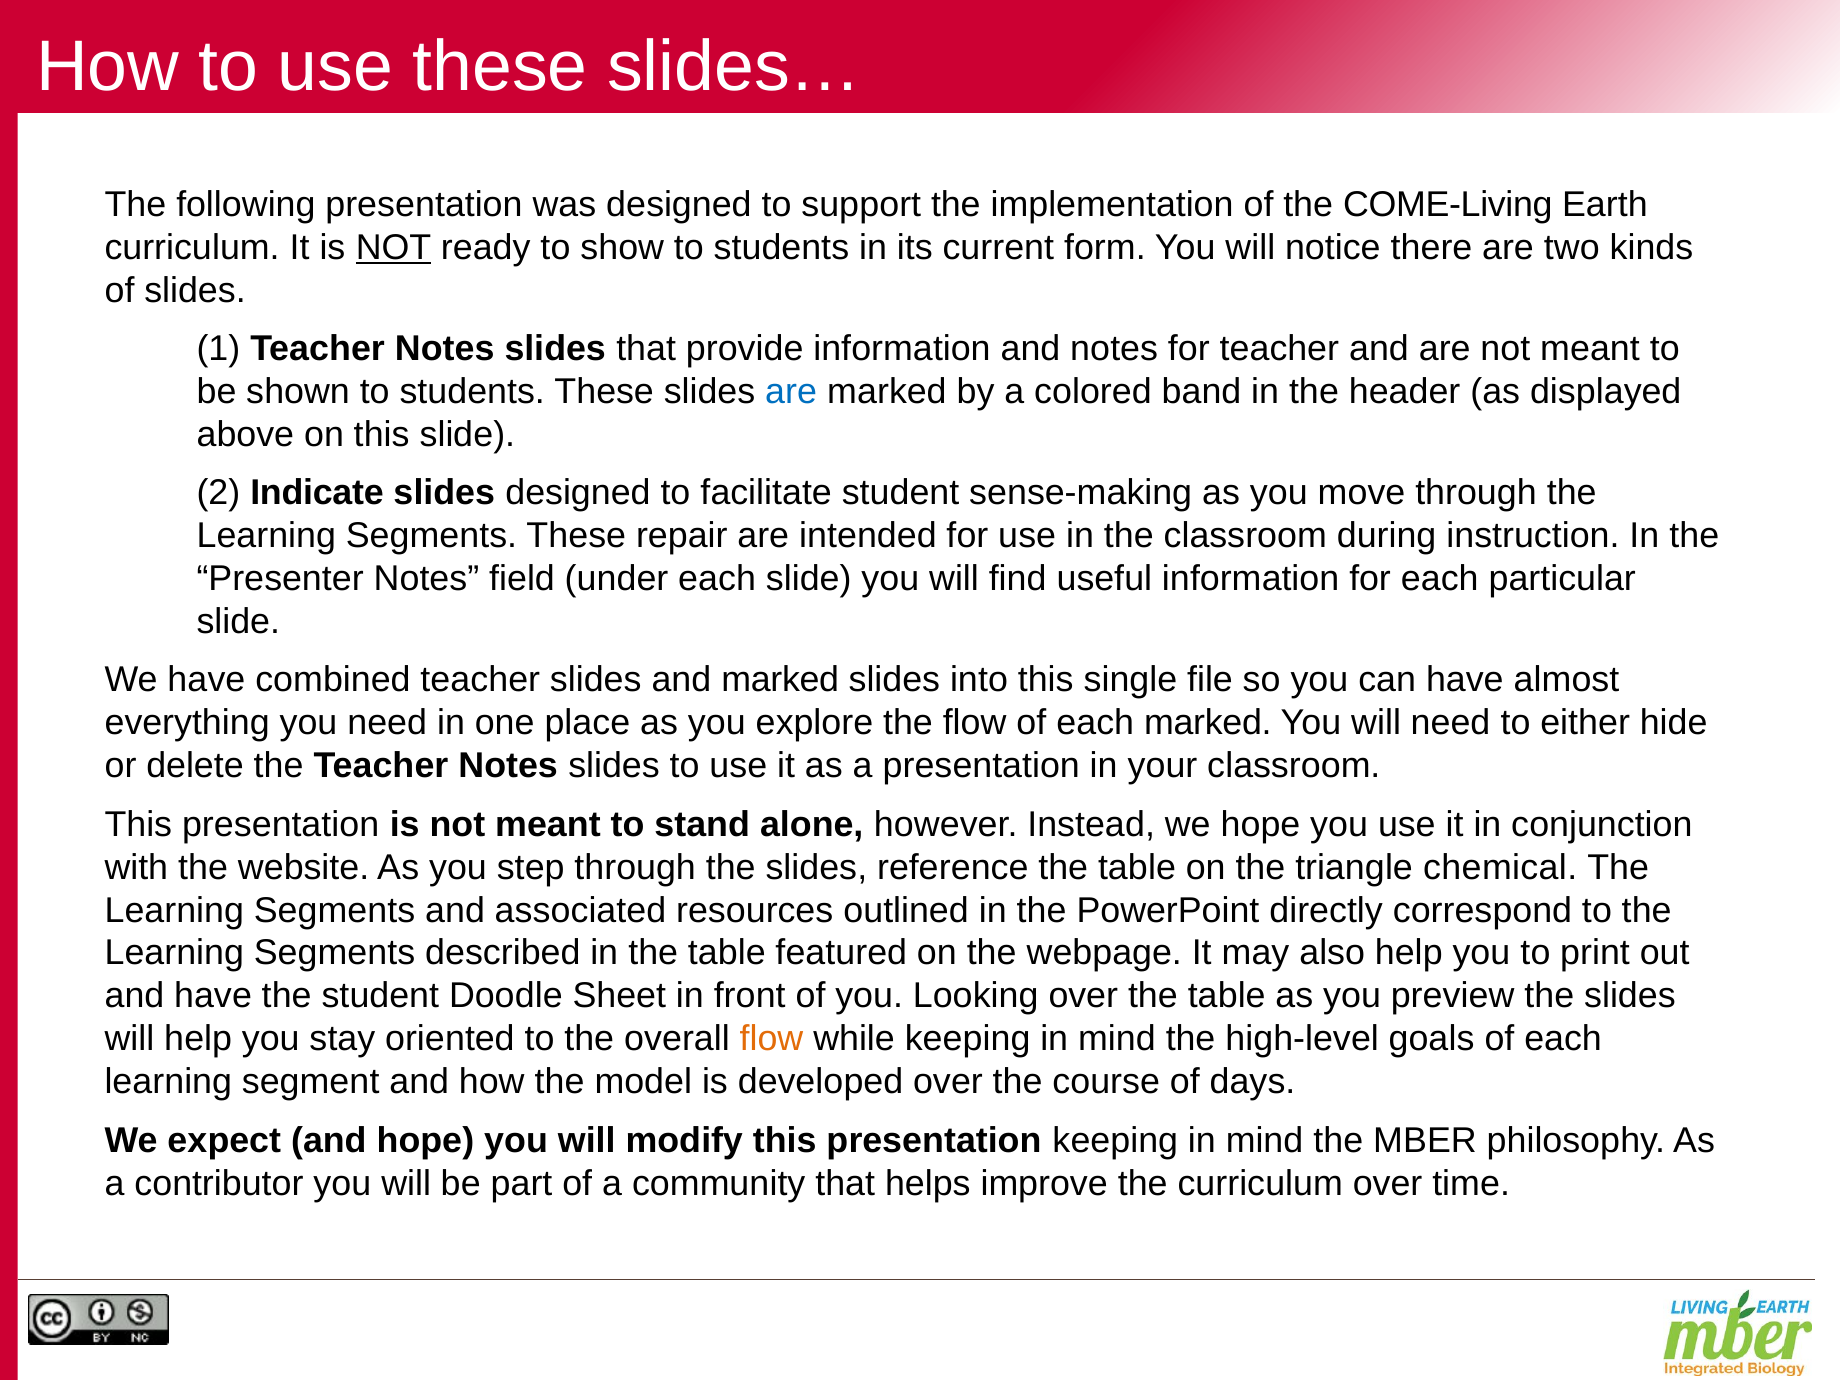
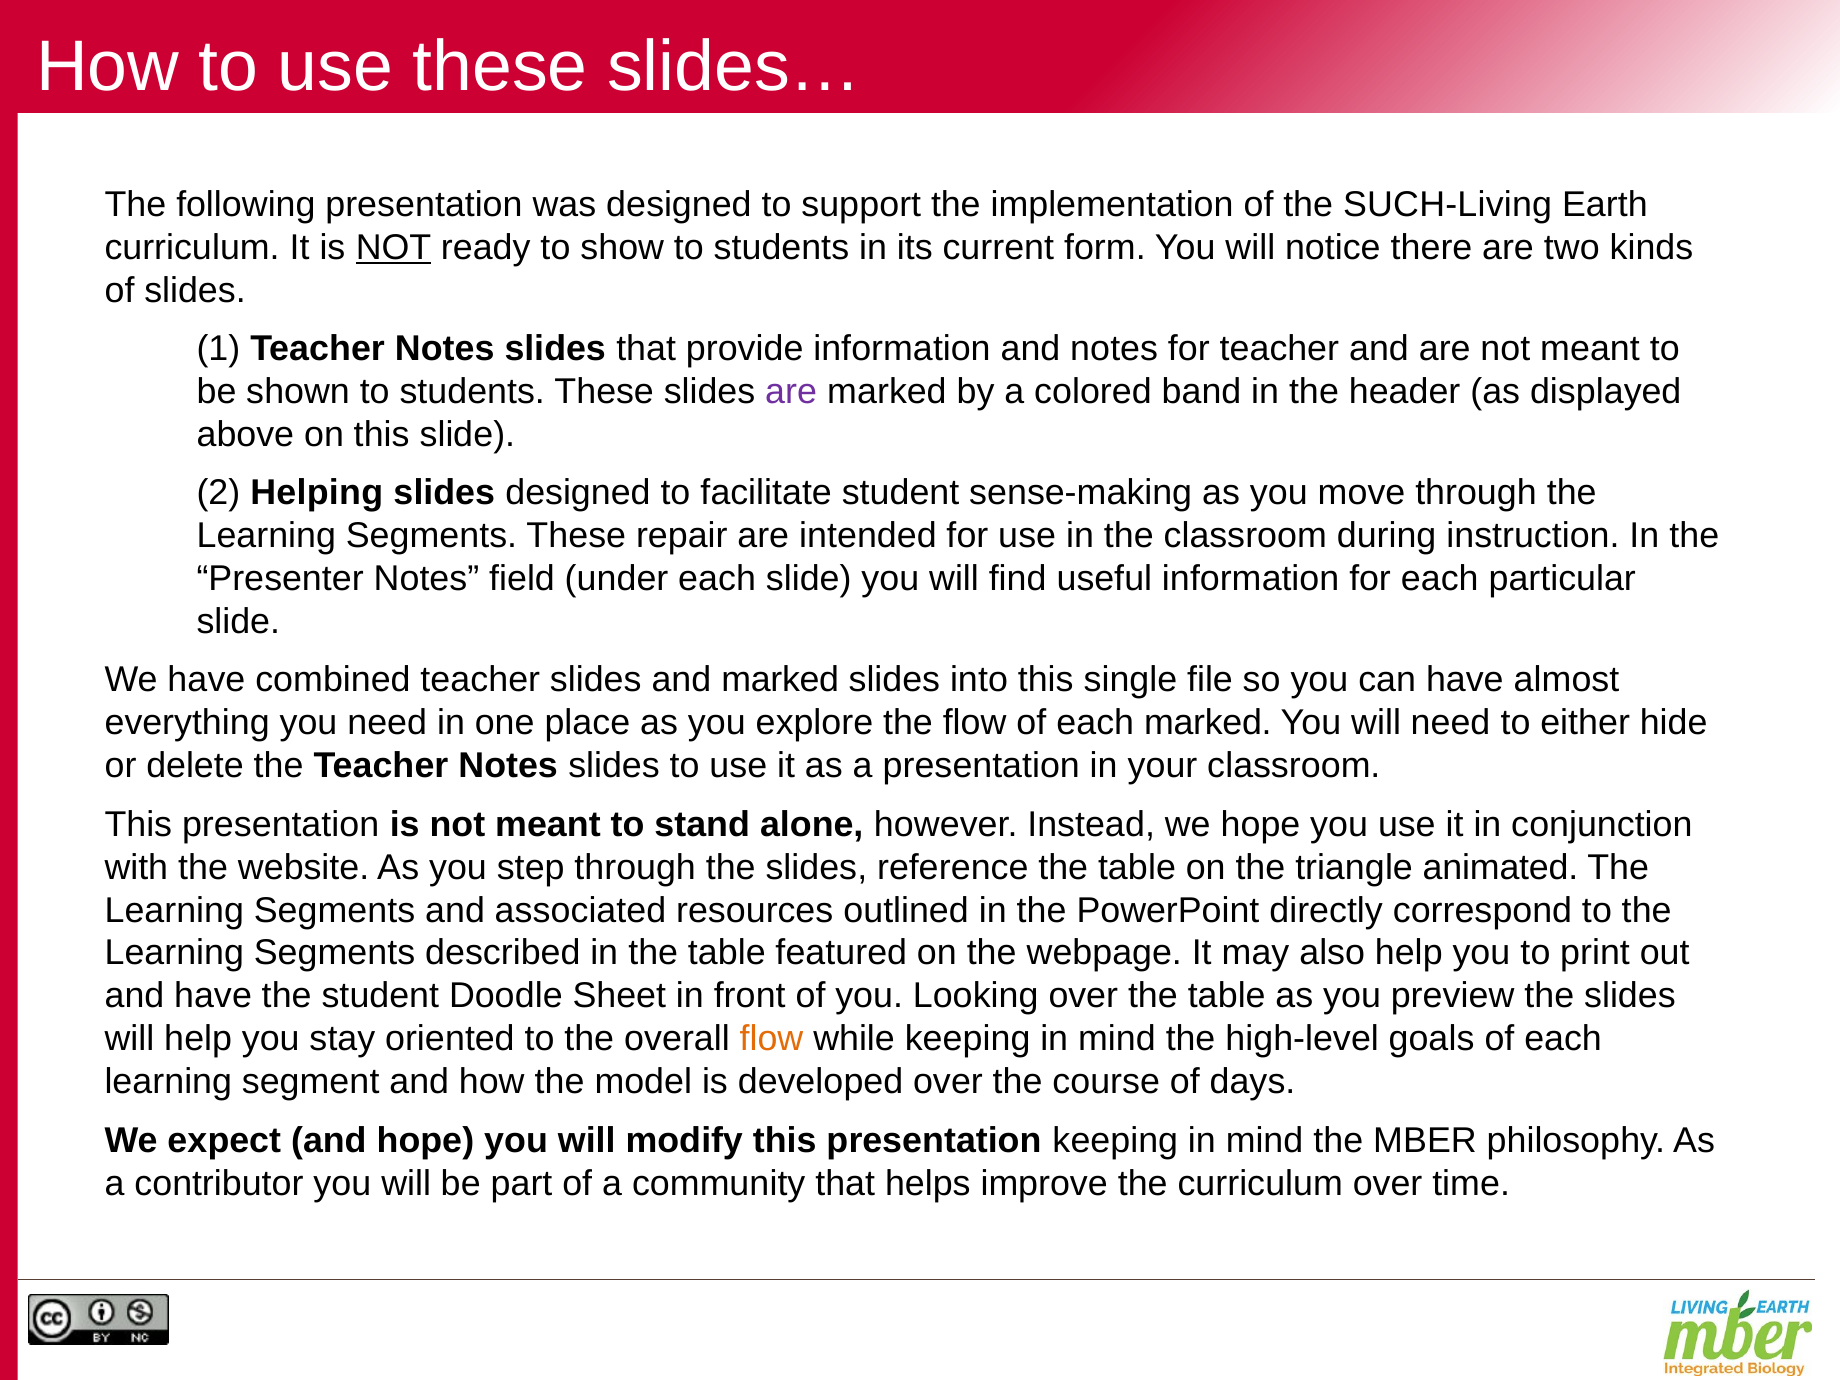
COME-Living: COME-Living -> SUCH-Living
are at (791, 392) colour: blue -> purple
Indicate: Indicate -> Helping
chemical: chemical -> animated
